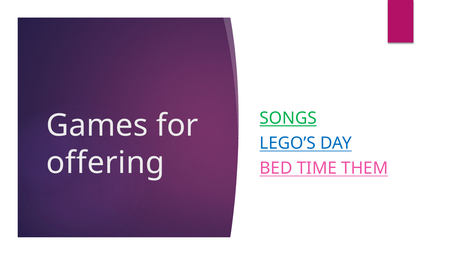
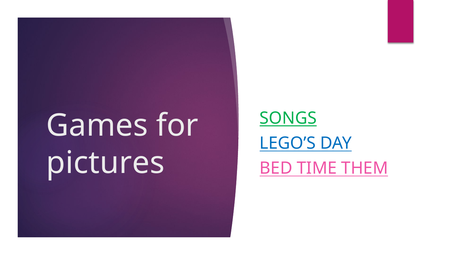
offering: offering -> pictures
